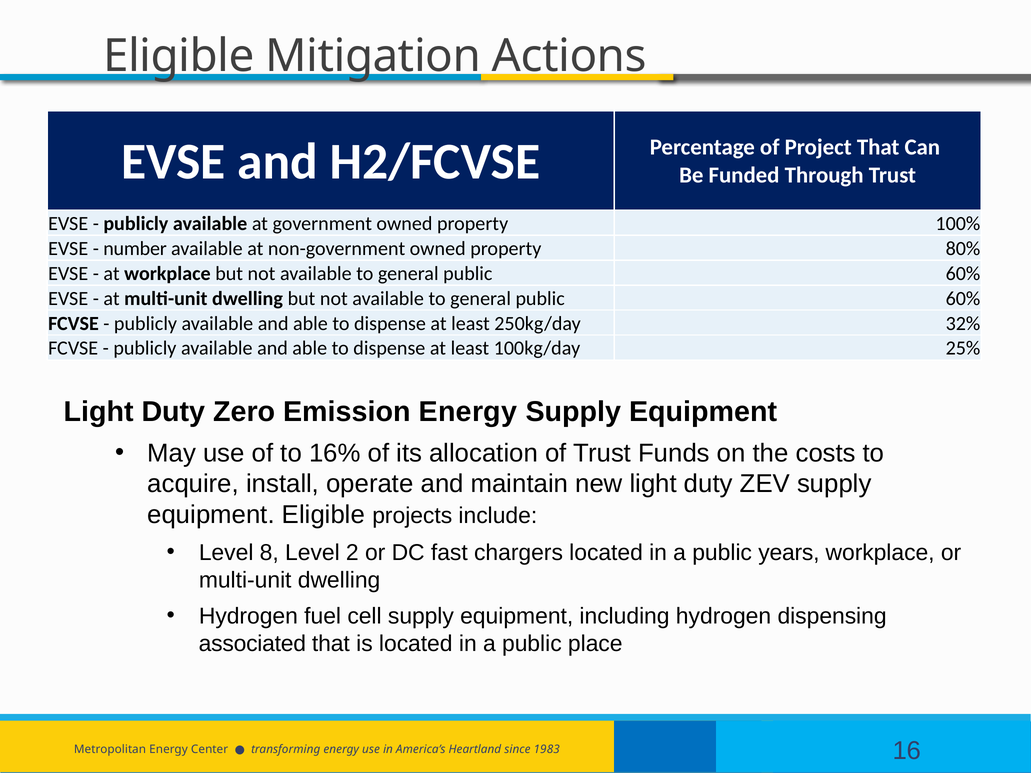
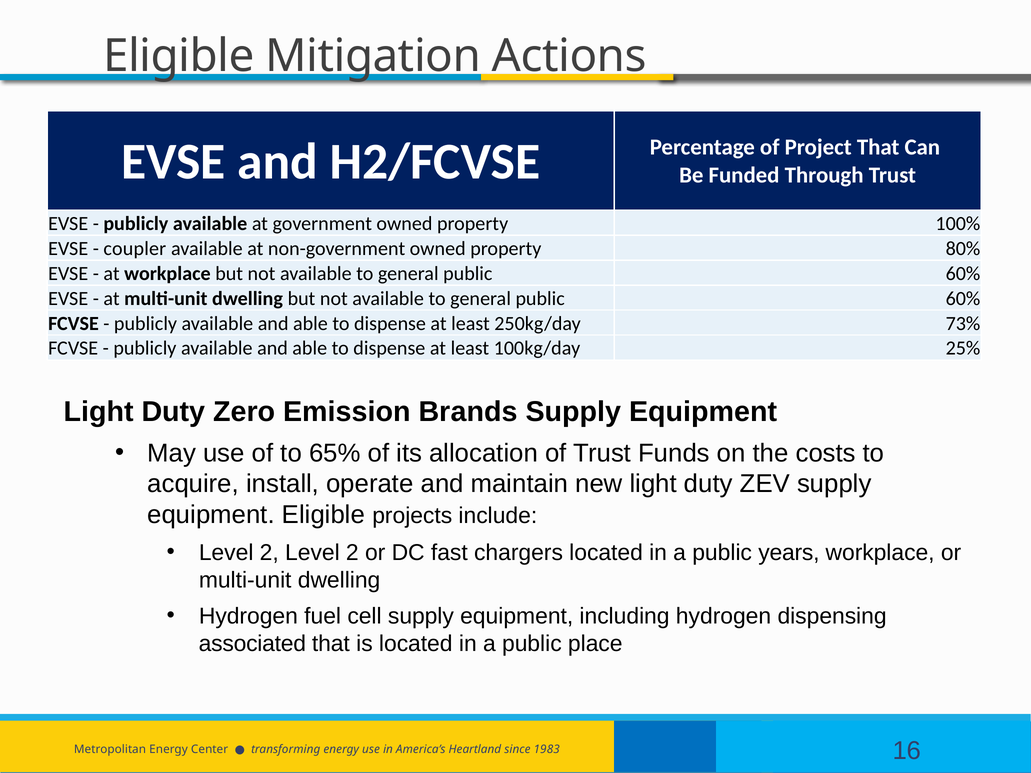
number: number -> coupler
32%: 32% -> 73%
Emission Energy: Energy -> Brands
16%: 16% -> 65%
8 at (269, 553): 8 -> 2
